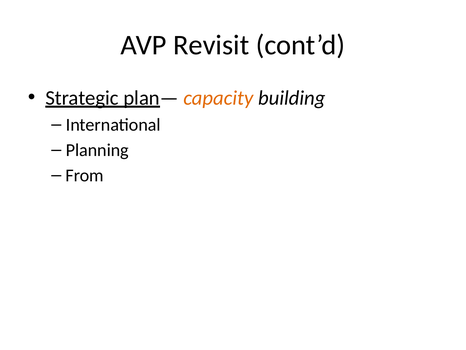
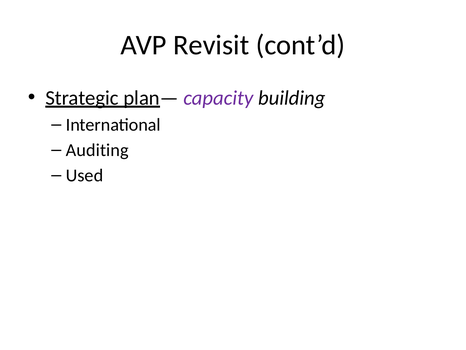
capacity colour: orange -> purple
Planning: Planning -> Auditing
From: From -> Used
